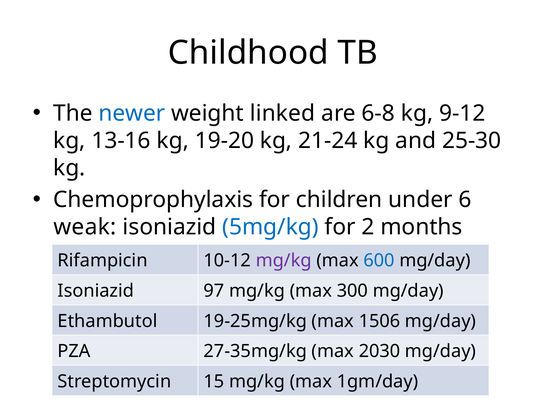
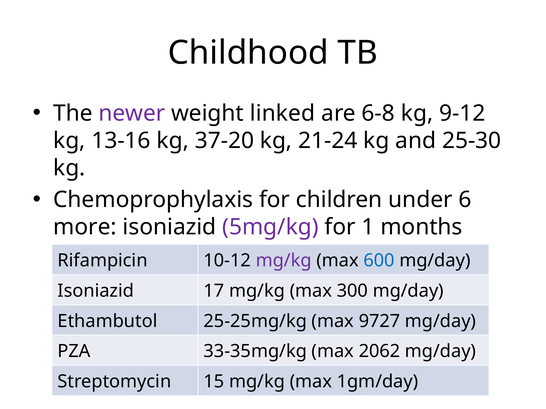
newer colour: blue -> purple
19-20: 19-20 -> 37-20
weak: weak -> more
5mg/kg colour: blue -> purple
2: 2 -> 1
97: 97 -> 17
19-25mg/kg: 19-25mg/kg -> 25-25mg/kg
1506: 1506 -> 9727
27-35mg/kg: 27-35mg/kg -> 33-35mg/kg
2030: 2030 -> 2062
